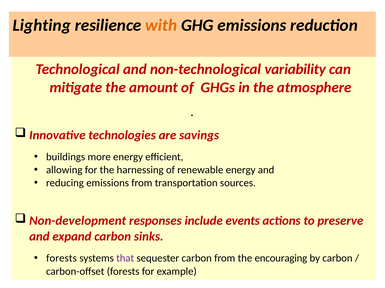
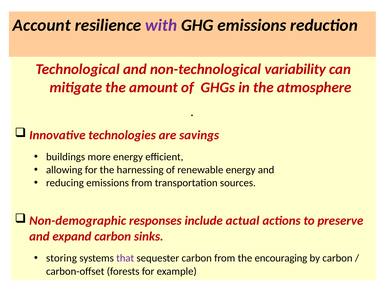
Lighting: Lighting -> Account
with colour: orange -> purple
Non-development: Non-development -> Non-demographic
events: events -> actual
forests at (61, 259): forests -> storing
